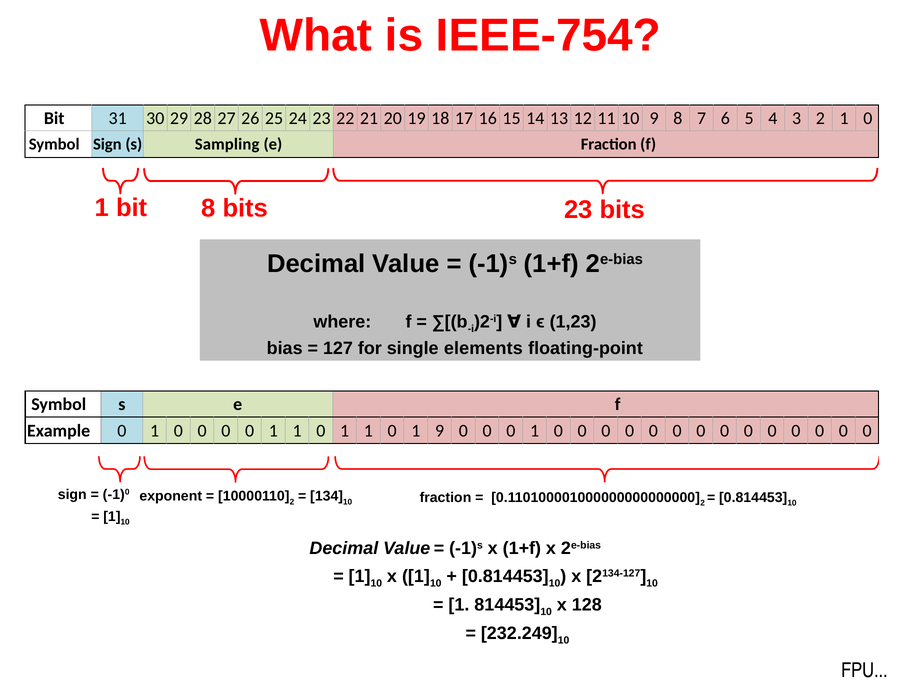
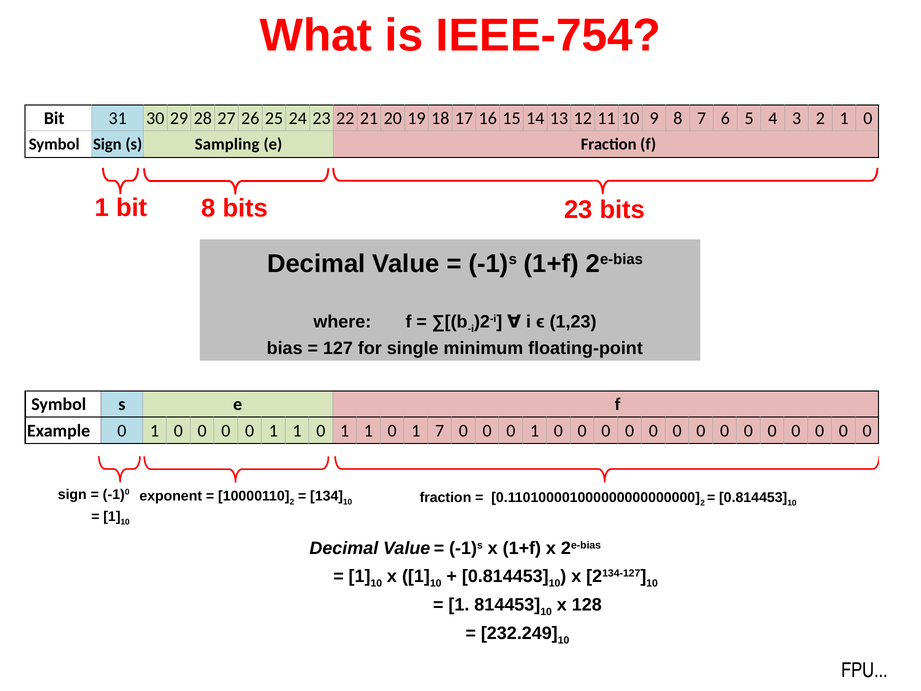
elements: elements -> minimum
1 9: 9 -> 7
